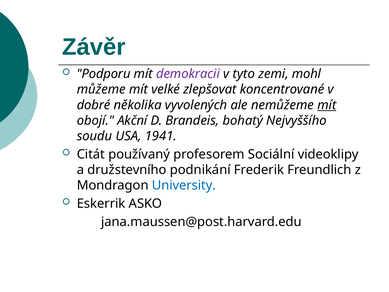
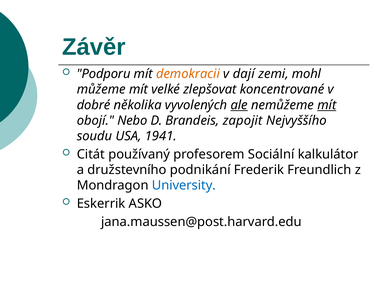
demokracii colour: purple -> orange
tyto: tyto -> dají
ale underline: none -> present
Akční: Akční -> Nebo
bohatý: bohatý -> zapojit
videoklipy: videoklipy -> kalkulátor
